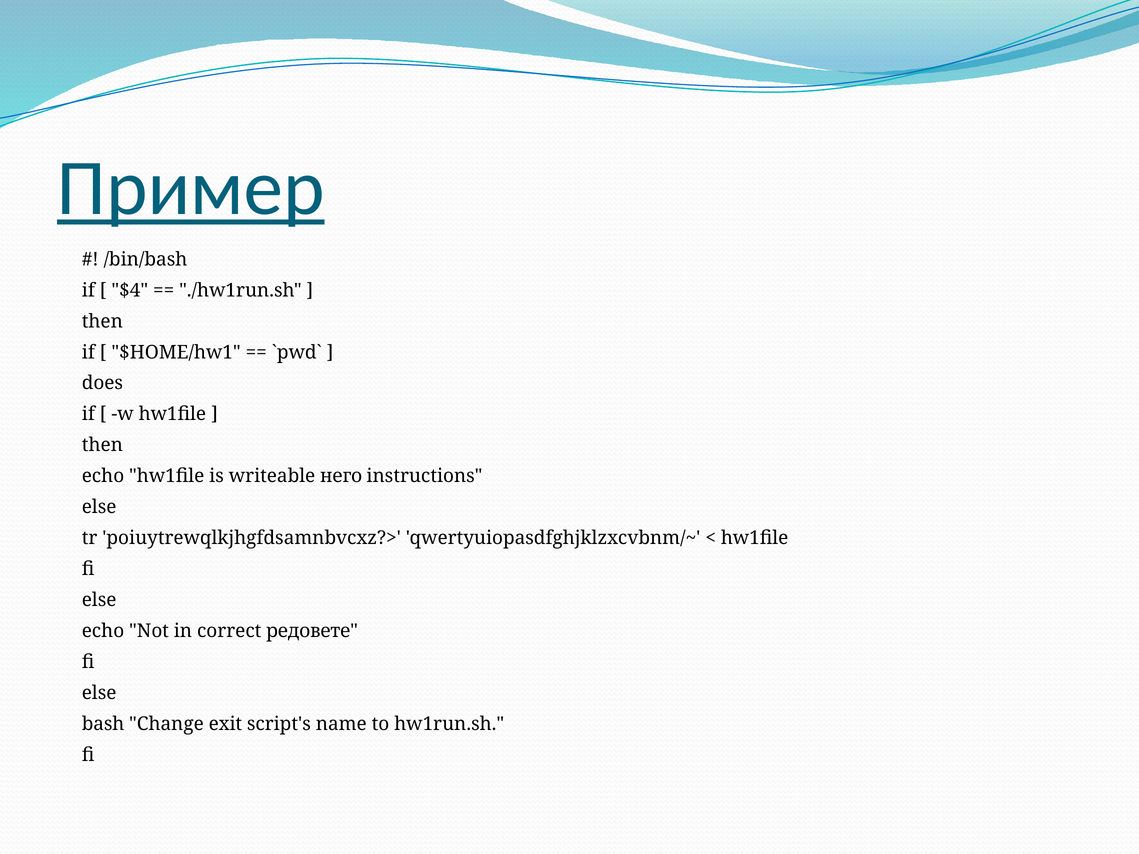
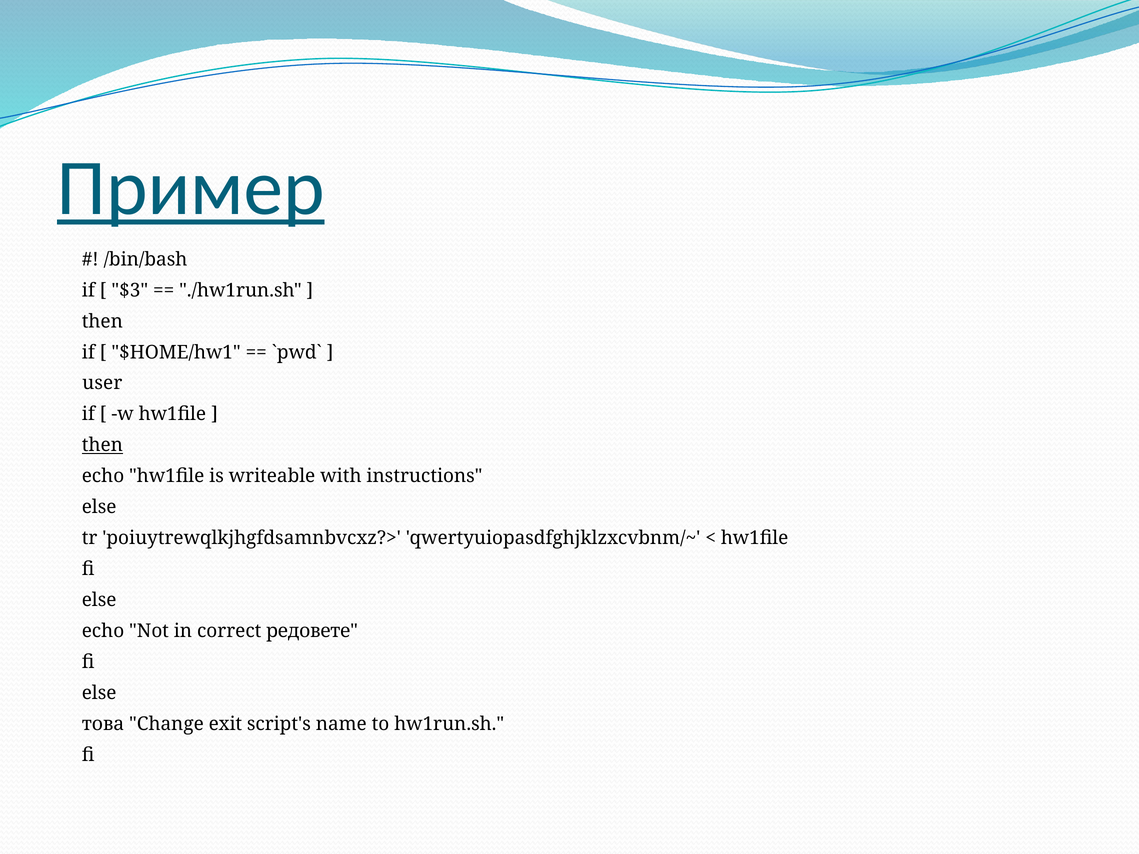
$4: $4 -> $3
does: does -> user
then at (102, 445) underline: none -> present
него: него -> with
bash: bash -> това
